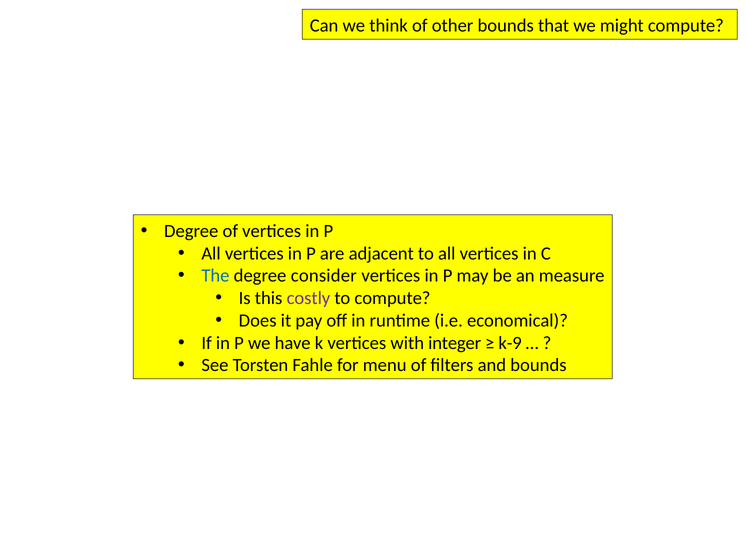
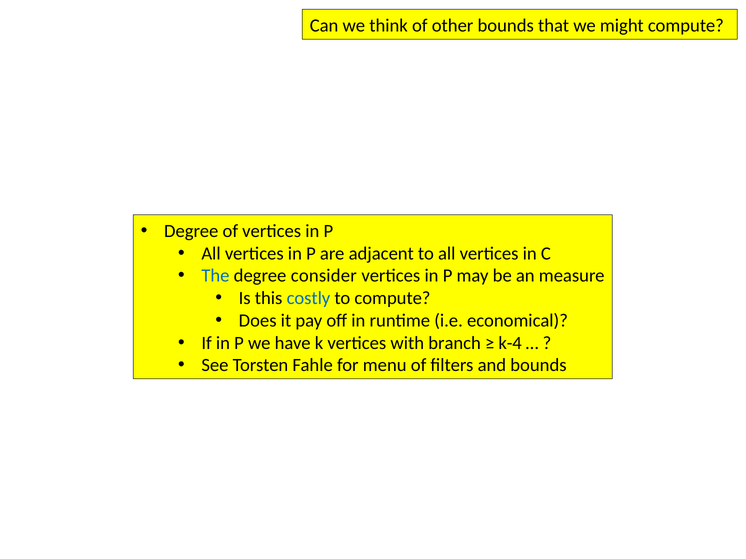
costly colour: purple -> blue
integer: integer -> branch
k-9: k-9 -> k-4
